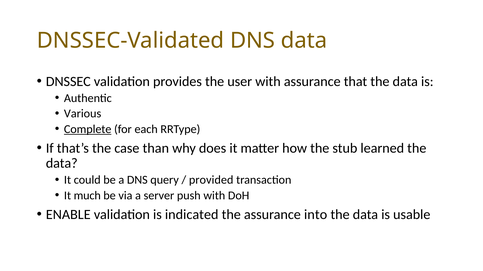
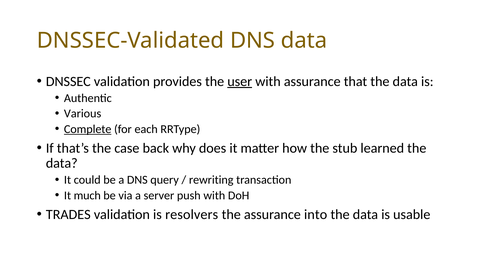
user underline: none -> present
than: than -> back
provided: provided -> rewriting
ENABLE: ENABLE -> TRADES
indicated: indicated -> resolvers
